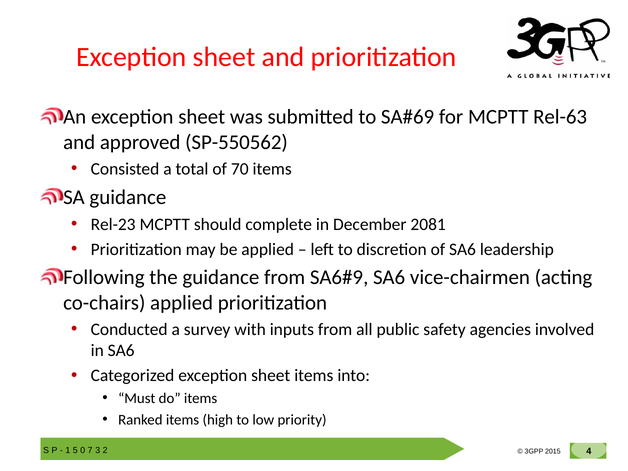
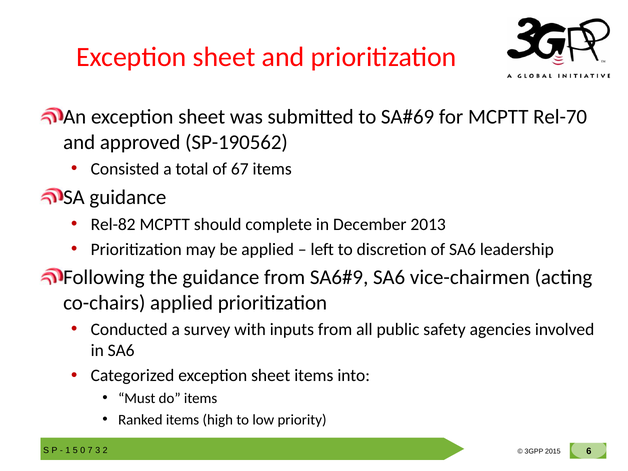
Rel-63: Rel-63 -> Rel-70
SP-550562: SP-550562 -> SP-190562
70: 70 -> 67
Rel-23: Rel-23 -> Rel-82
2081: 2081 -> 2013
4: 4 -> 6
